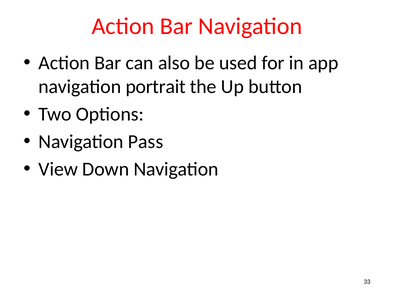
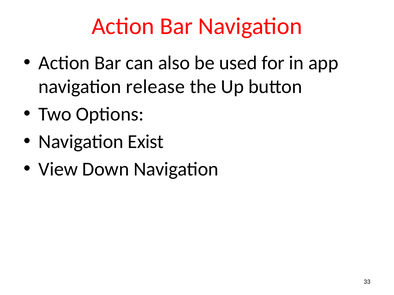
portrait: portrait -> release
Pass: Pass -> Exist
